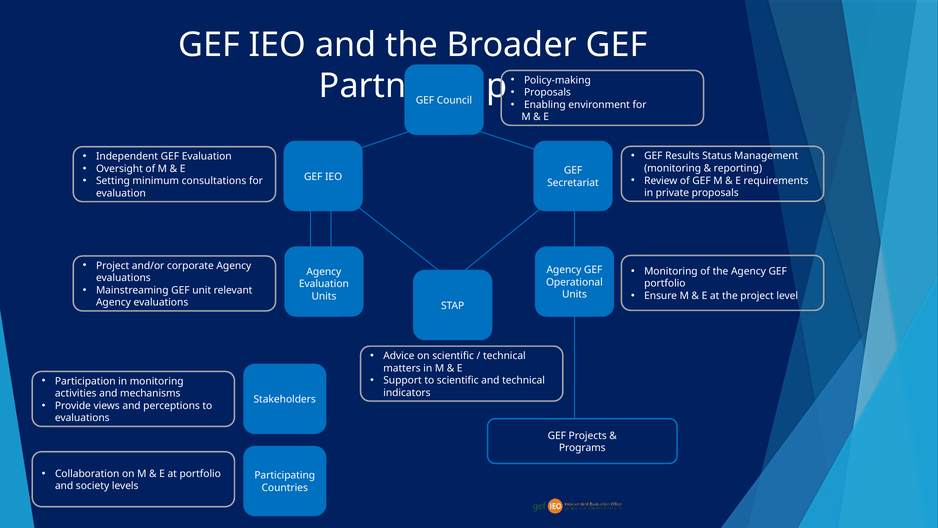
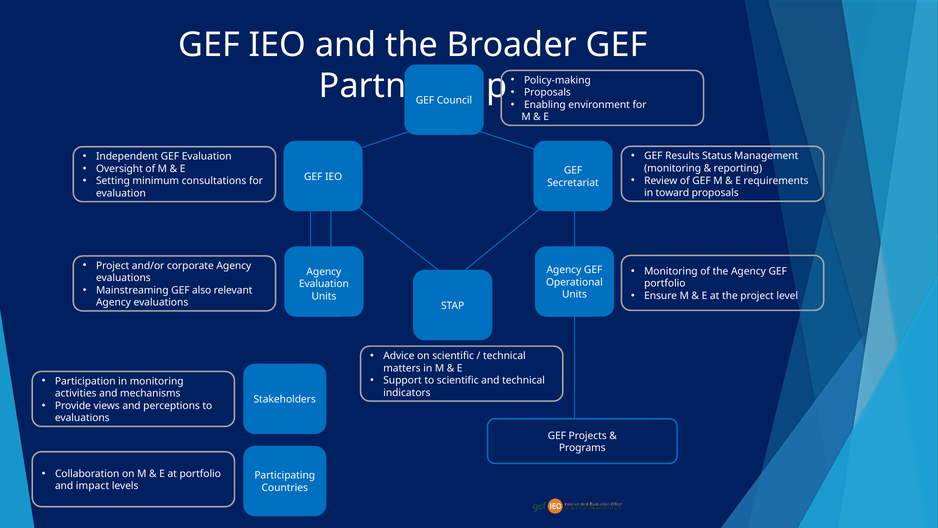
private: private -> toward
unit: unit -> also
society: society -> impact
